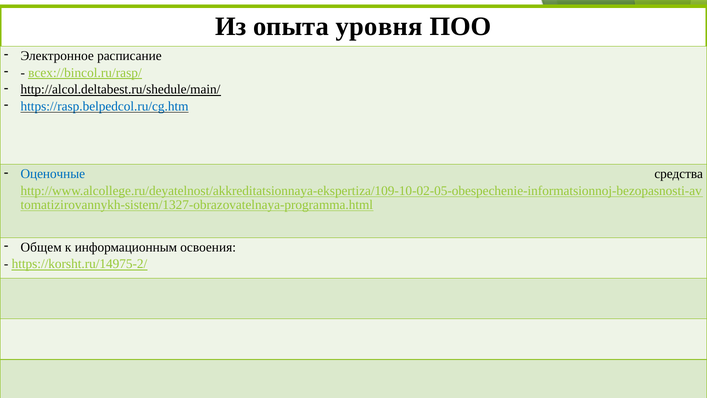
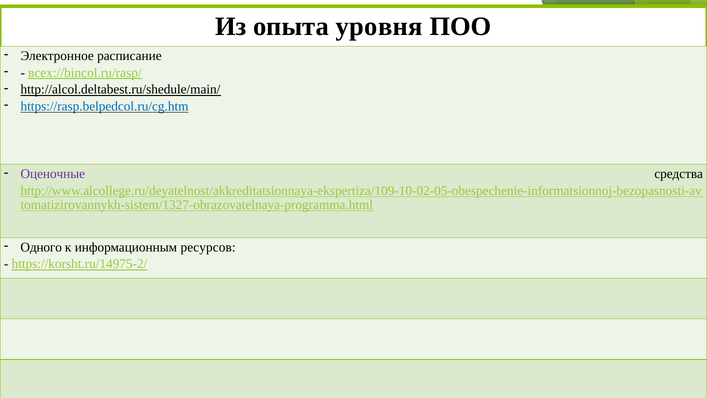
Оценочные colour: blue -> purple
Общем: Общем -> Одного
освоения: освоения -> ресурсов
